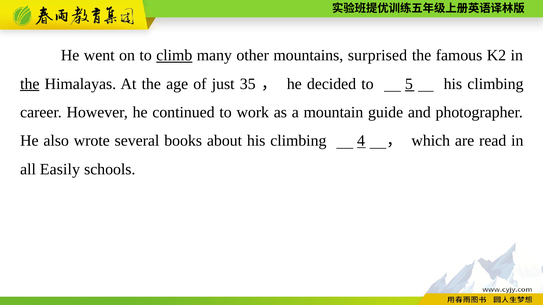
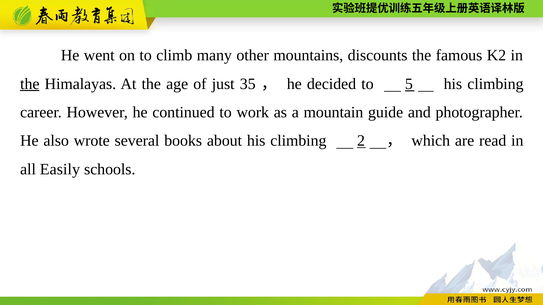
climb underline: present -> none
surprised: surprised -> discounts
4: 4 -> 2
